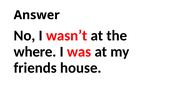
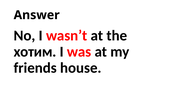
where: where -> хотим
